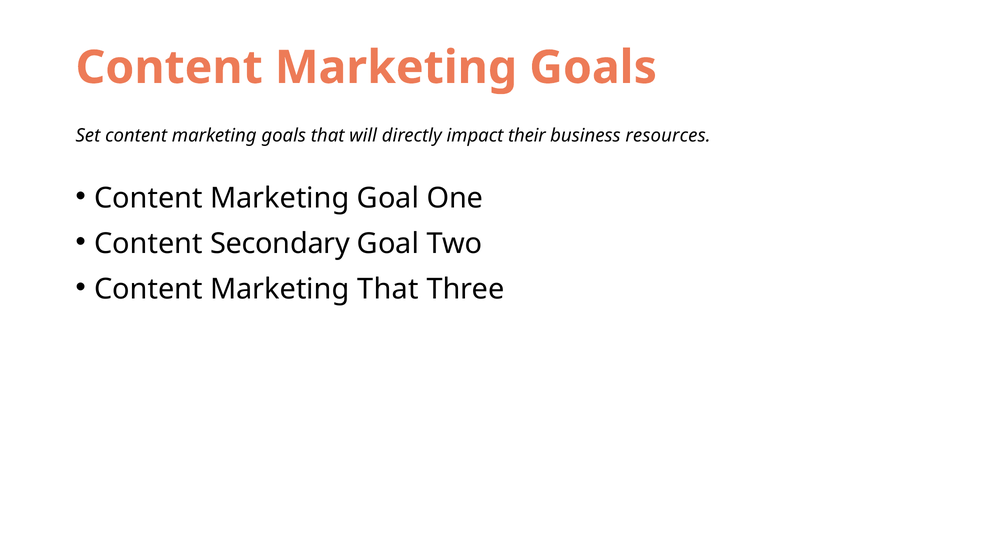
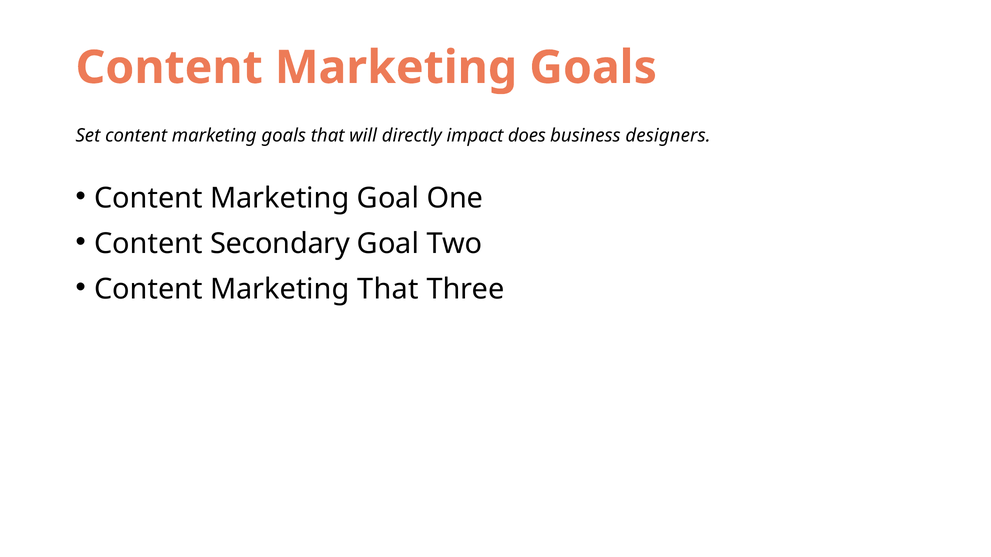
their: their -> does
resources: resources -> designers
